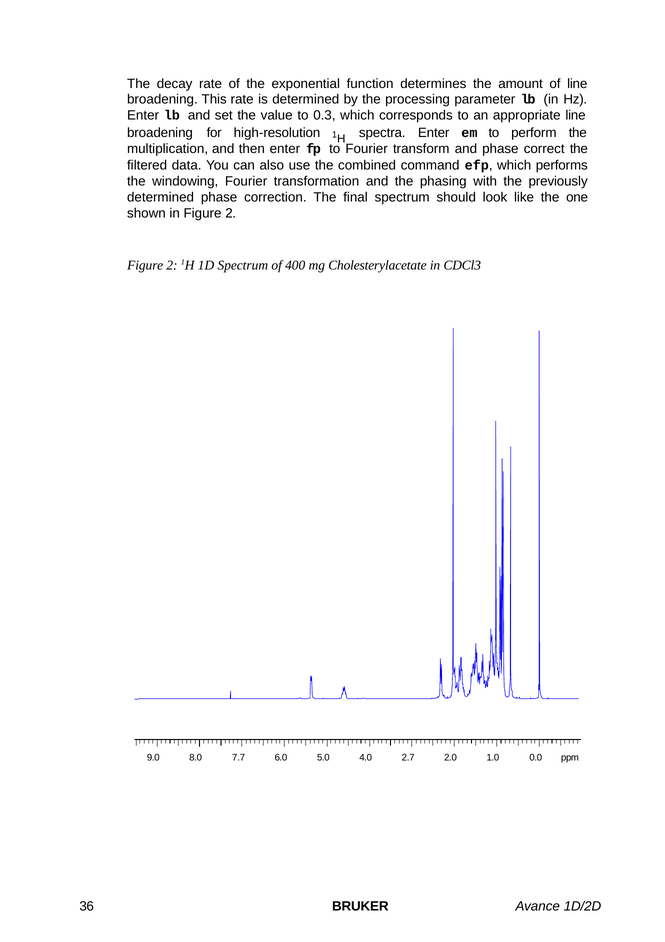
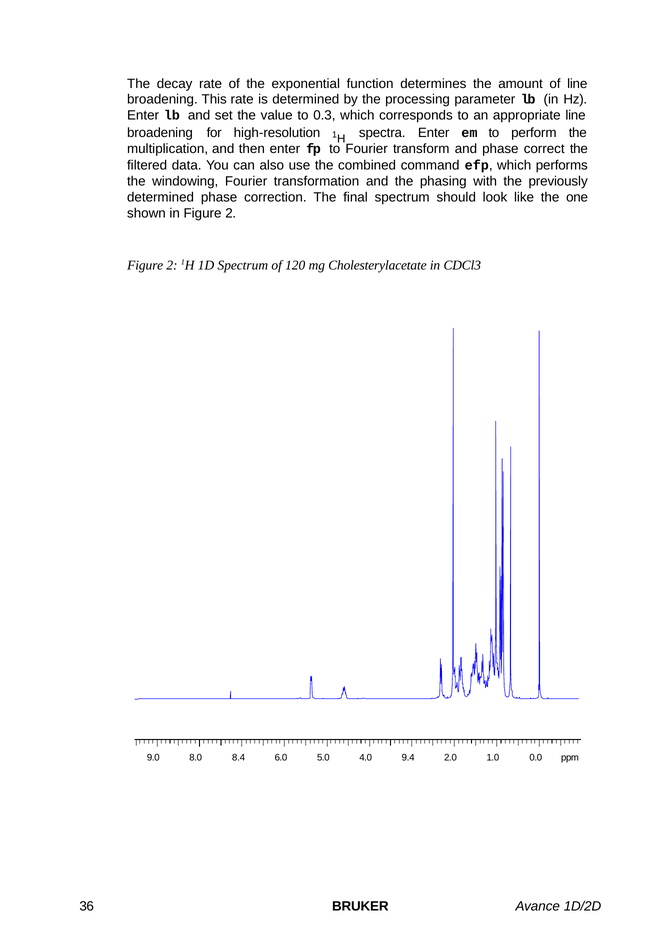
400: 400 -> 120
7.7: 7.7 -> 8.4
2.7: 2.7 -> 9.4
